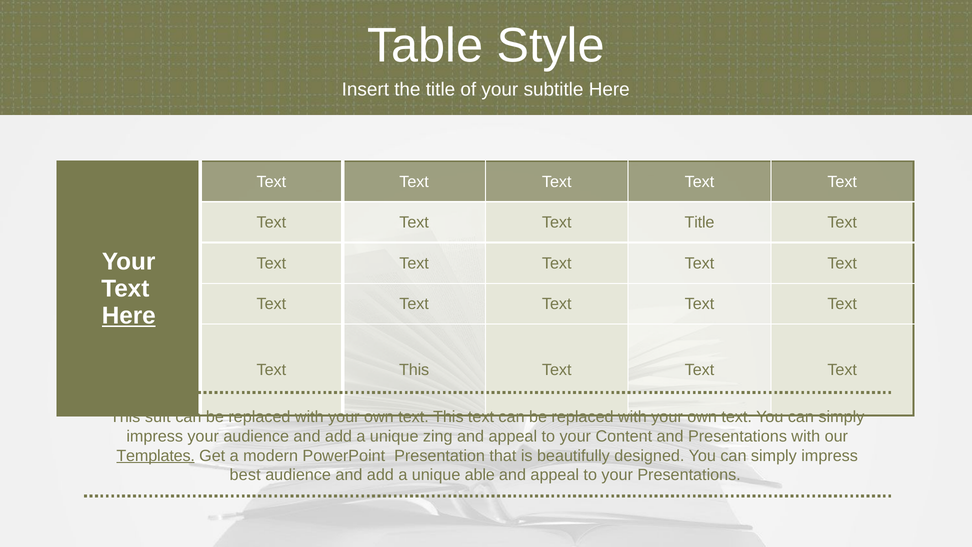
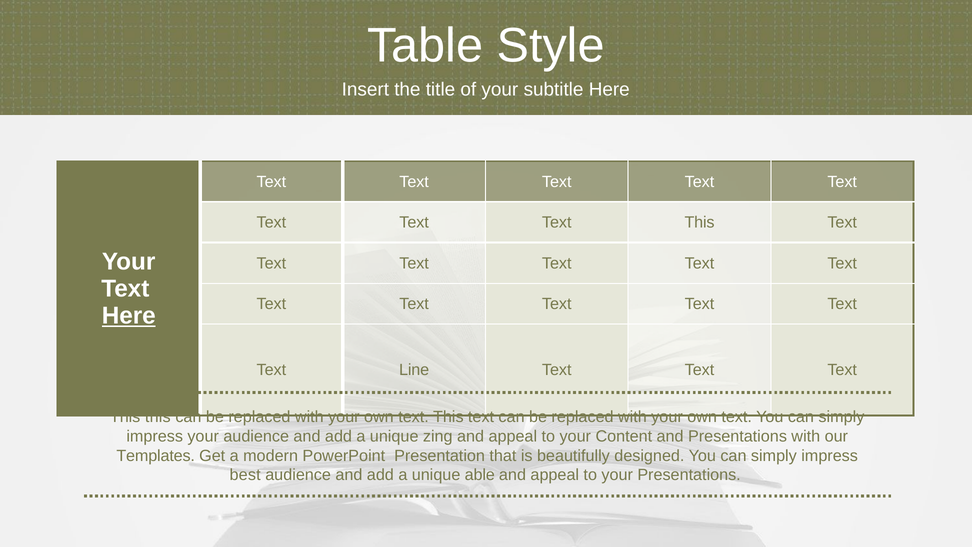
Title at (700, 222): Title -> This
This at (414, 370): This -> Line
This suit: suit -> this
Templates underline: present -> none
